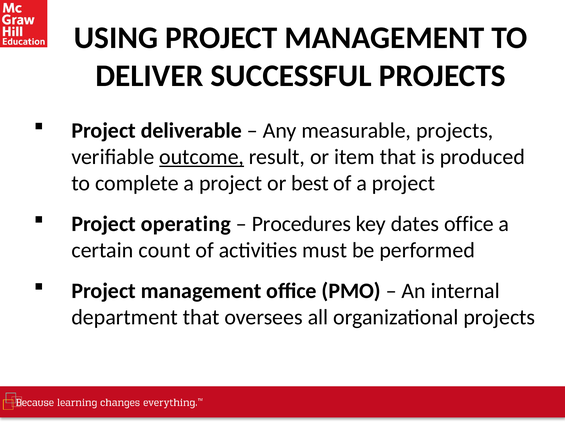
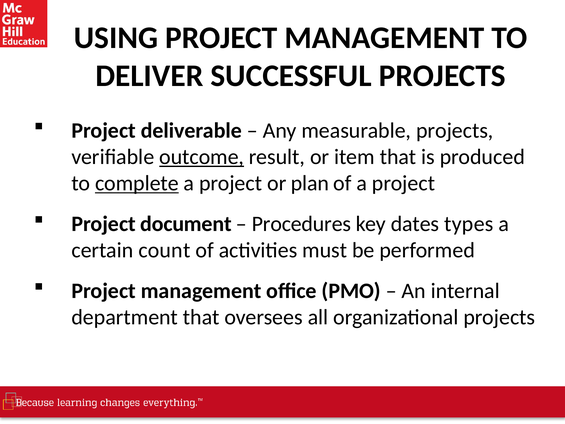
complete underline: none -> present
best: best -> plan
operating: operating -> document
dates office: office -> types
